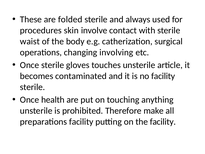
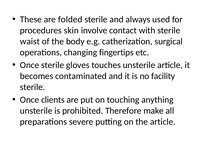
involving: involving -> fingertips
health: health -> clients
preparations facility: facility -> severe
the facility: facility -> article
